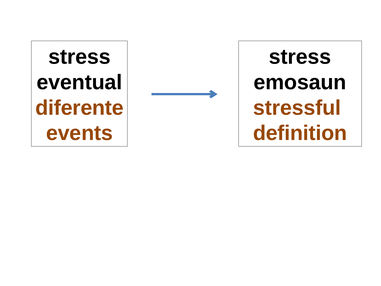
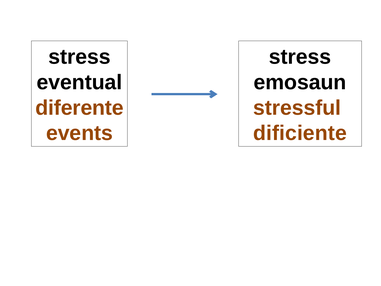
definition: definition -> dificiente
